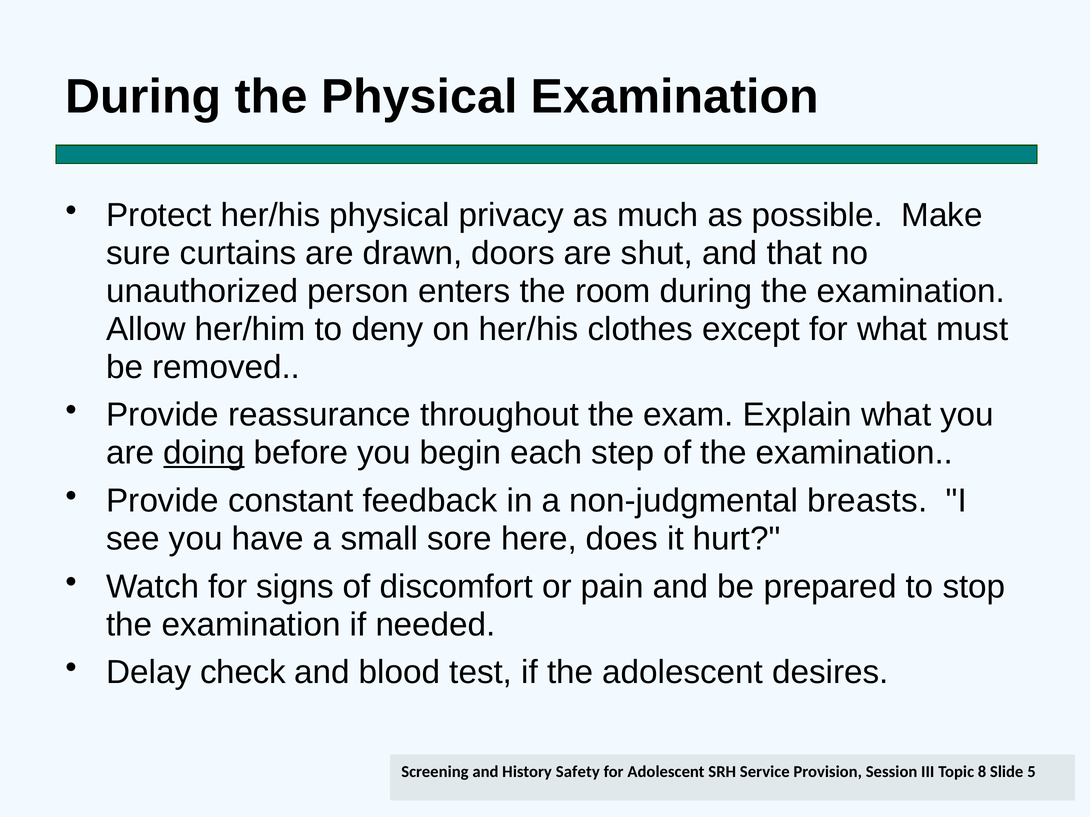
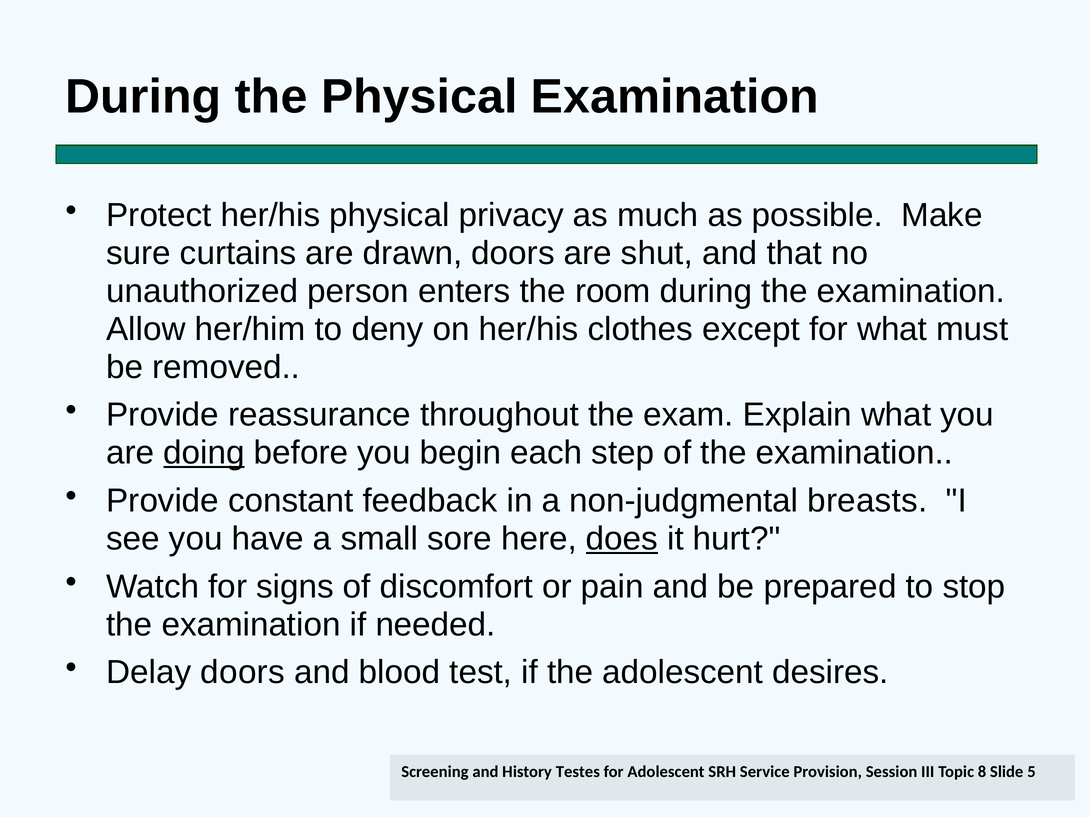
does underline: none -> present
Delay check: check -> doors
Safety: Safety -> Testes
